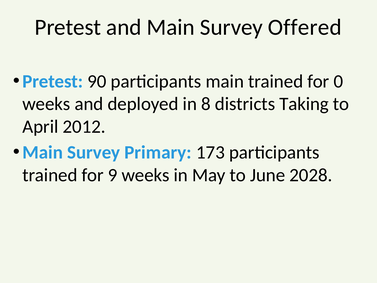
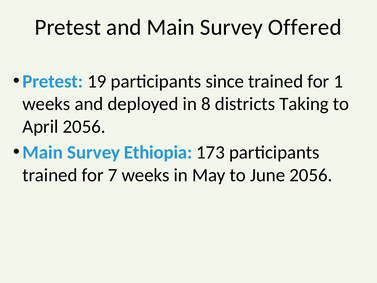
90: 90 -> 19
participants main: main -> since
0: 0 -> 1
April 2012: 2012 -> 2056
Primary: Primary -> Ethiopia
9: 9 -> 7
June 2028: 2028 -> 2056
